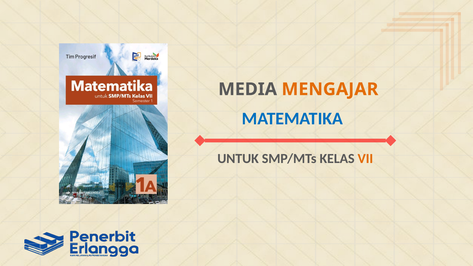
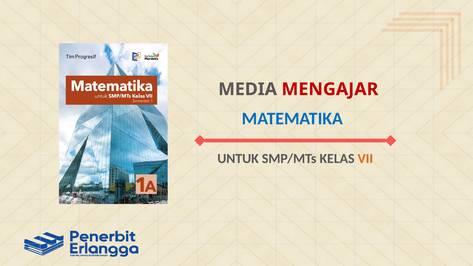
MENGAJAR colour: orange -> red
